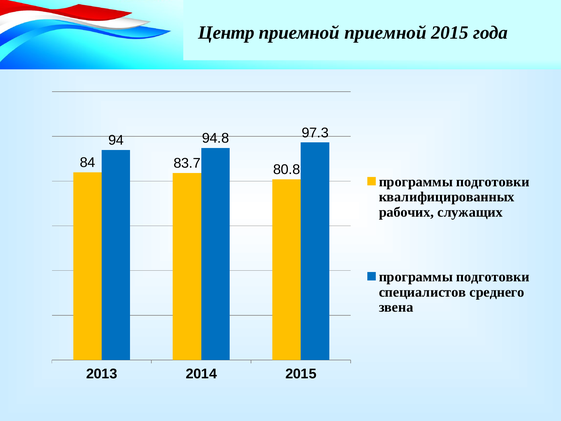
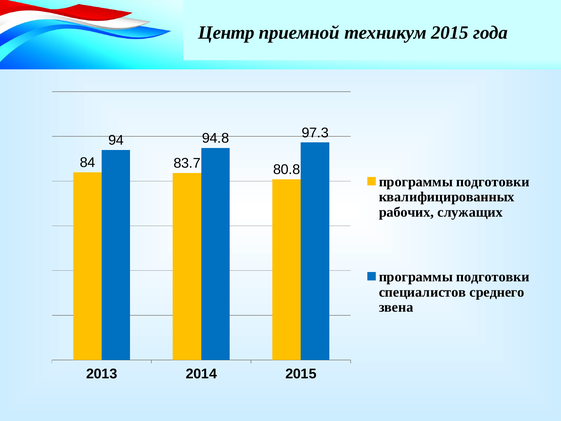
приемной приемной: приемной -> техникум
